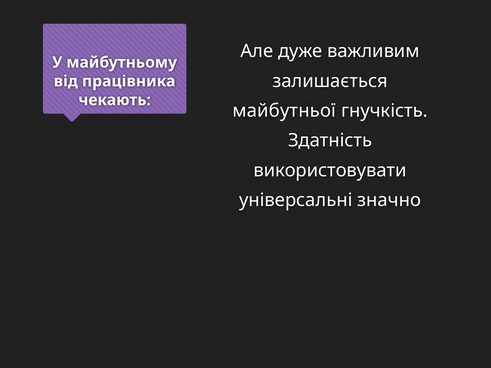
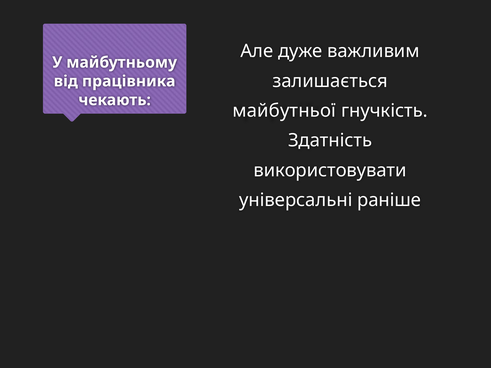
значно: значно -> раніше
